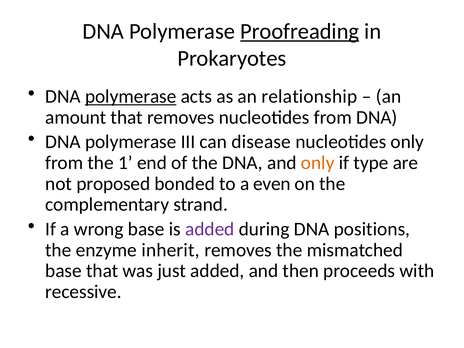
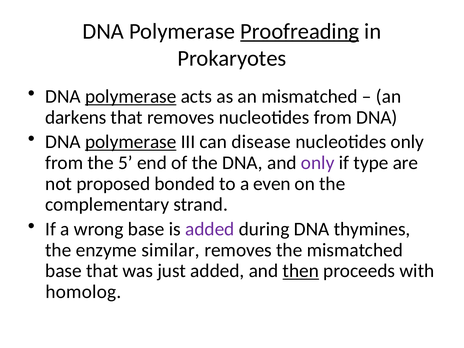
an relationship: relationship -> mismatched
amount: amount -> darkens
polymerase at (131, 142) underline: none -> present
1: 1 -> 5
only at (318, 163) colour: orange -> purple
positions: positions -> thymines
inherit: inherit -> similar
then underline: none -> present
recessive: recessive -> homolog
